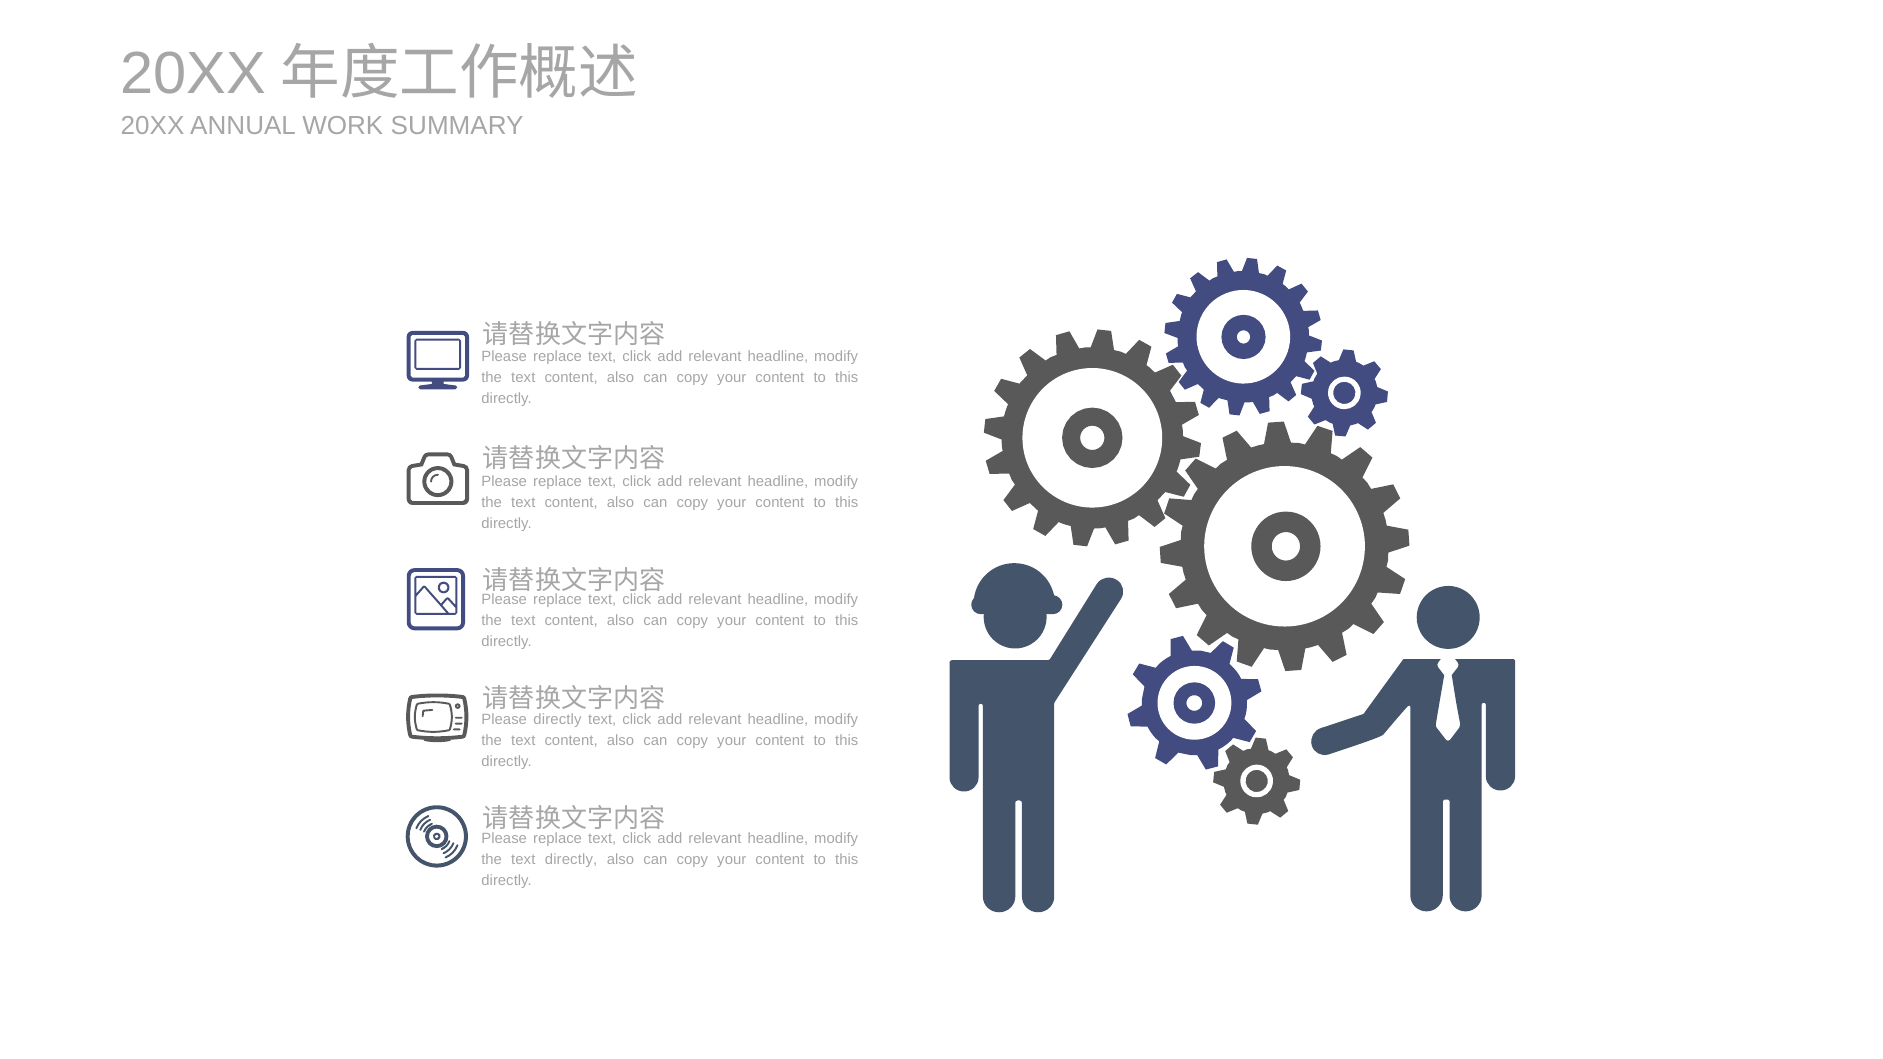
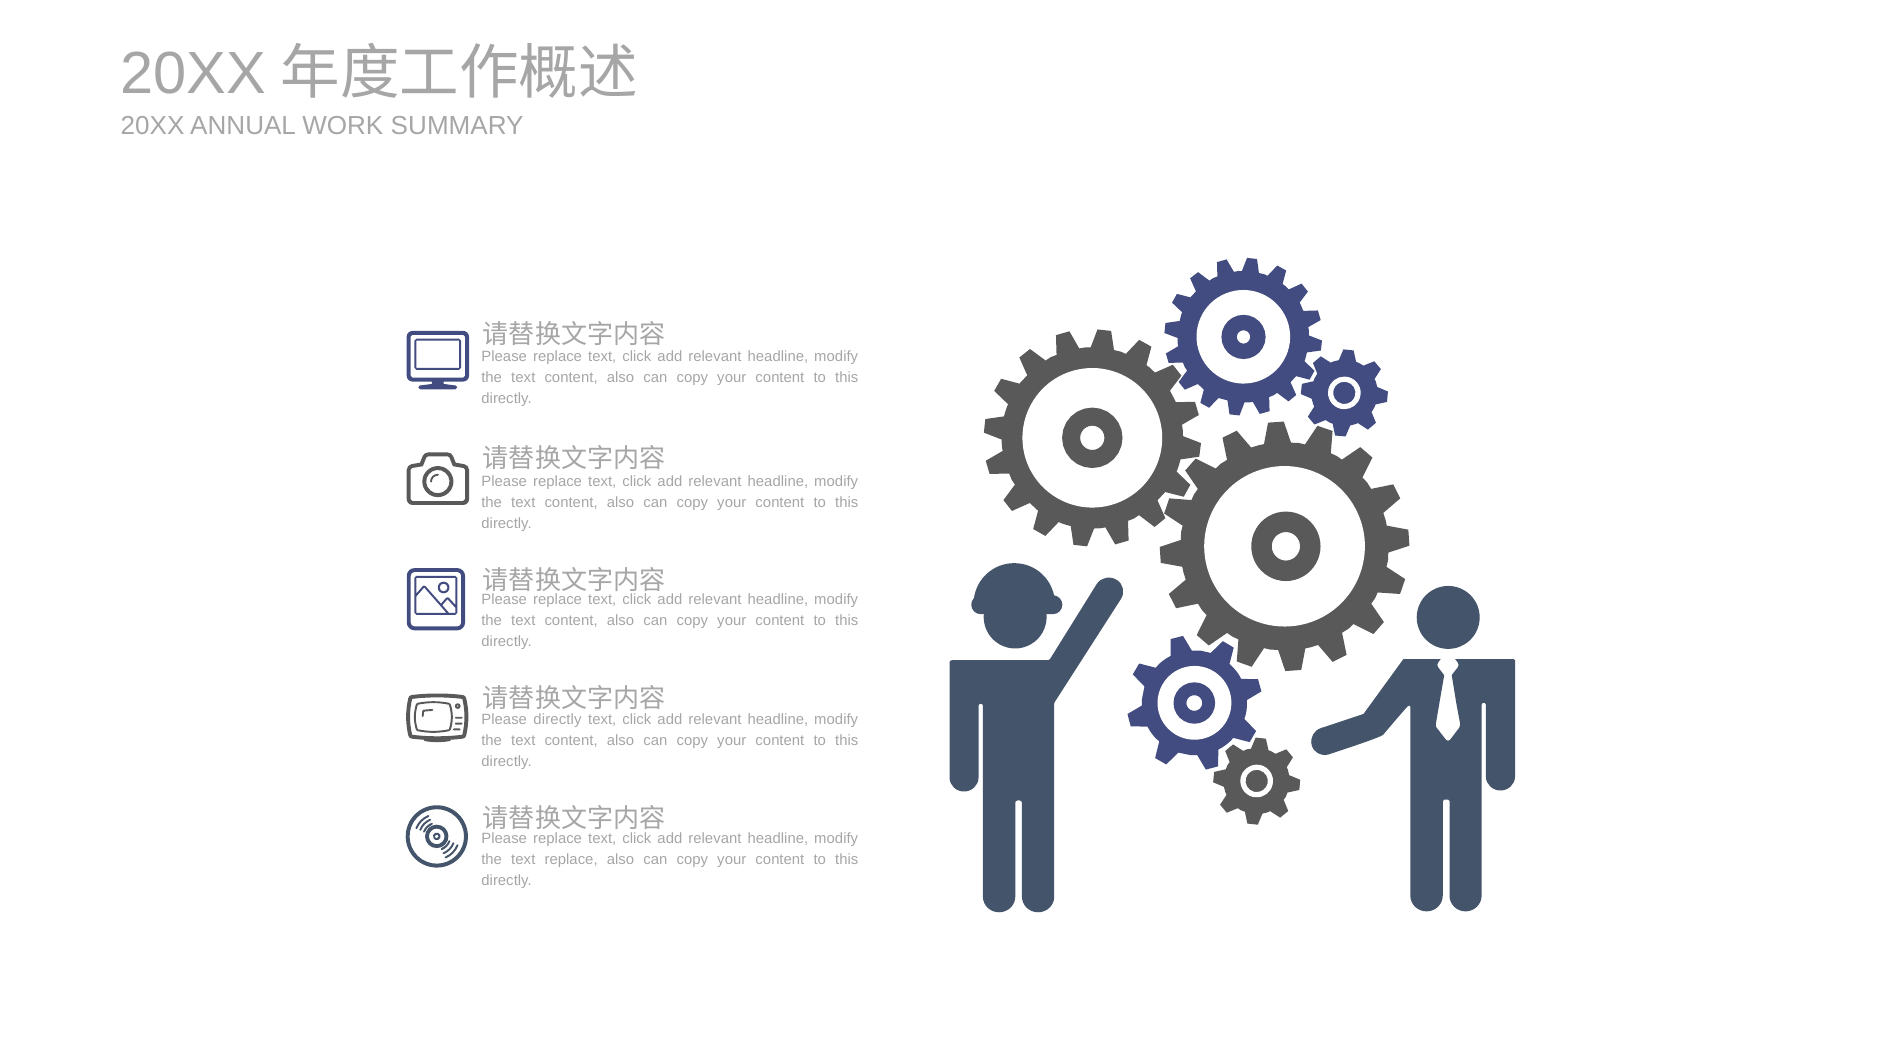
text directly: directly -> replace
